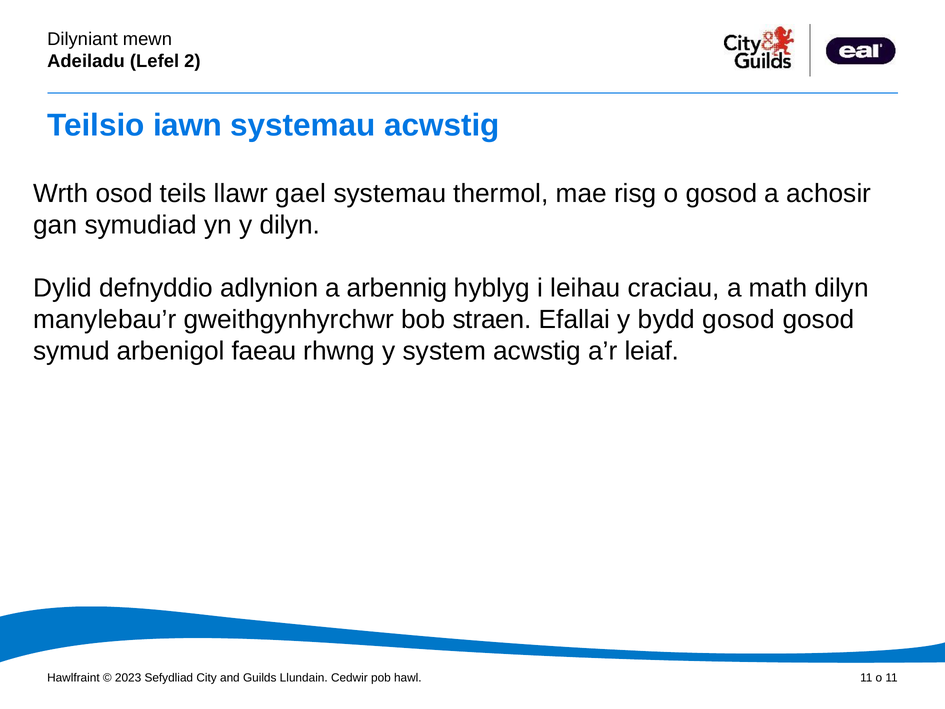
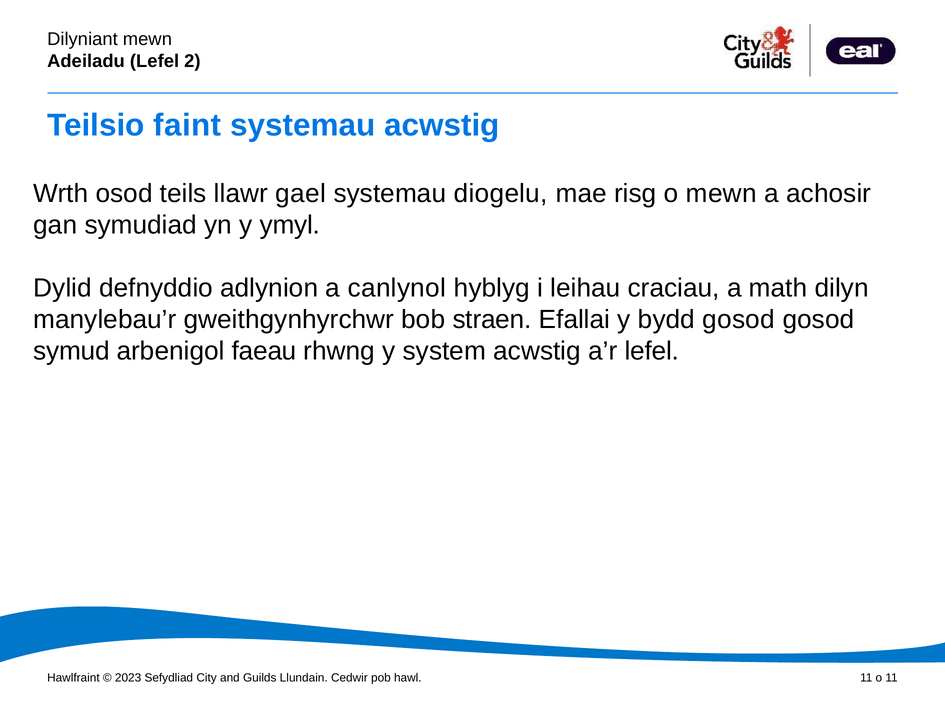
iawn: iawn -> faint
thermol: thermol -> diogelu
o gosod: gosod -> mewn
y dilyn: dilyn -> ymyl
arbennig: arbennig -> canlynol
a’r leiaf: leiaf -> lefel
